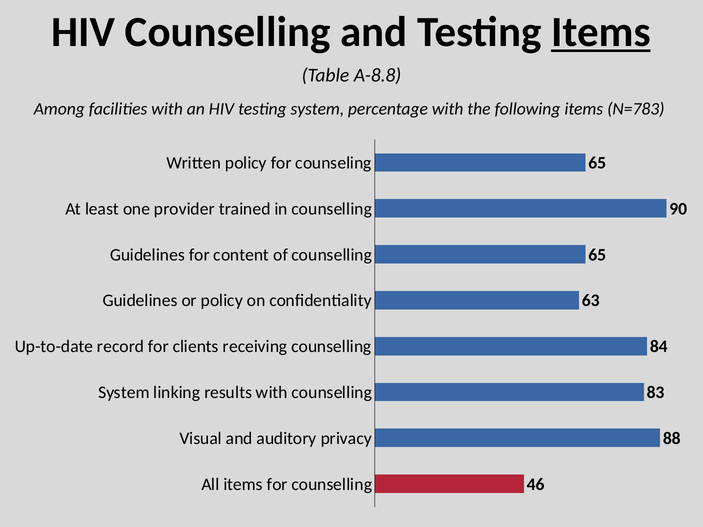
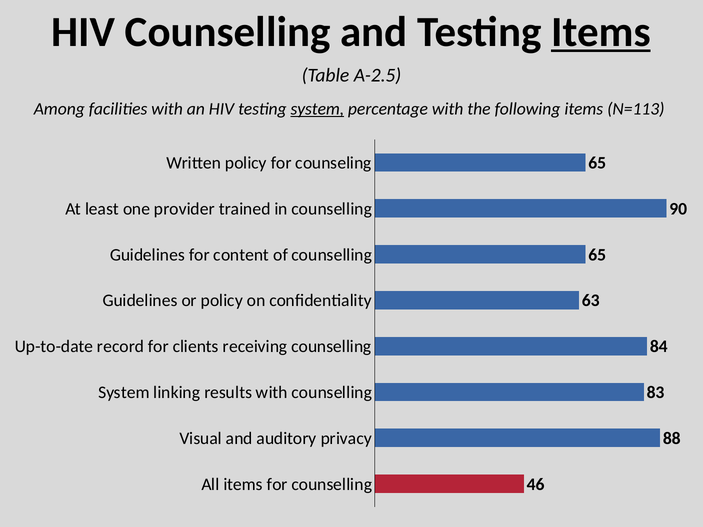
A-8.8: A-8.8 -> A-2.5
system at (317, 109) underline: none -> present
N=783: N=783 -> N=113
